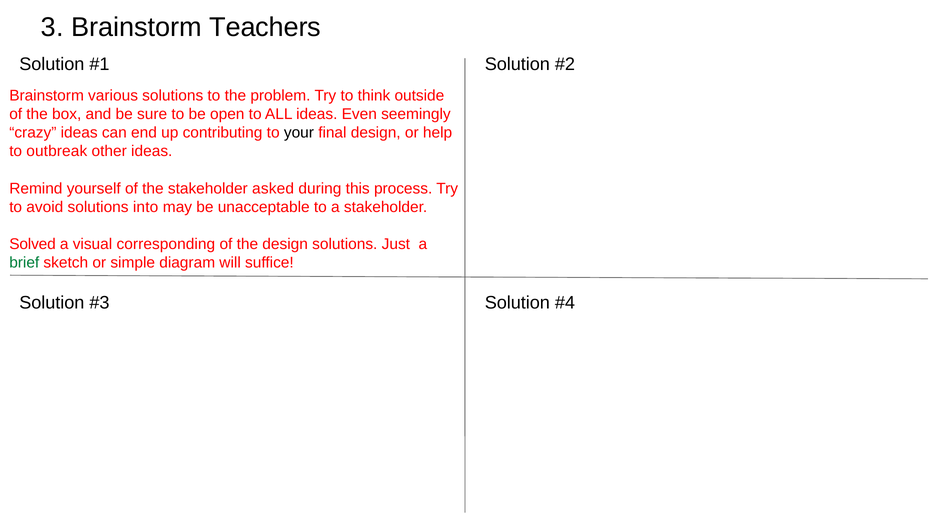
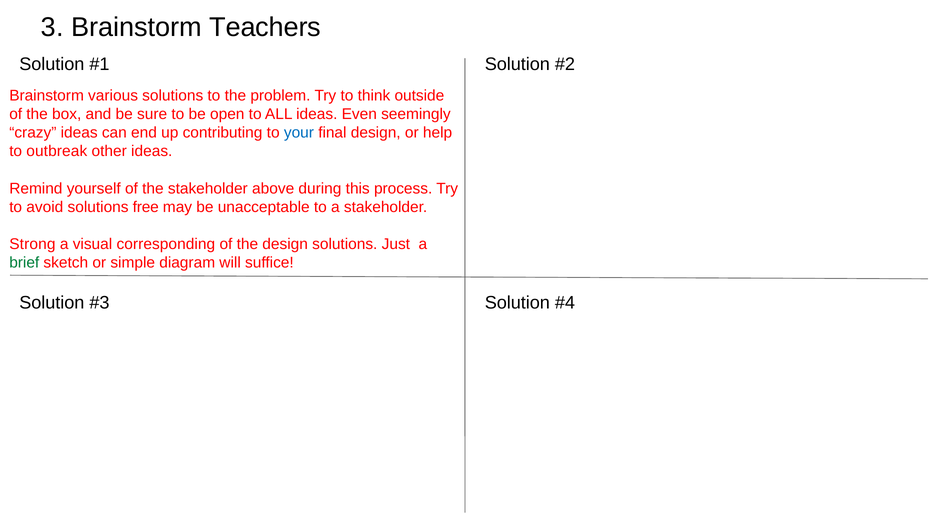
your colour: black -> blue
asked: asked -> above
into: into -> free
Solved: Solved -> Strong
